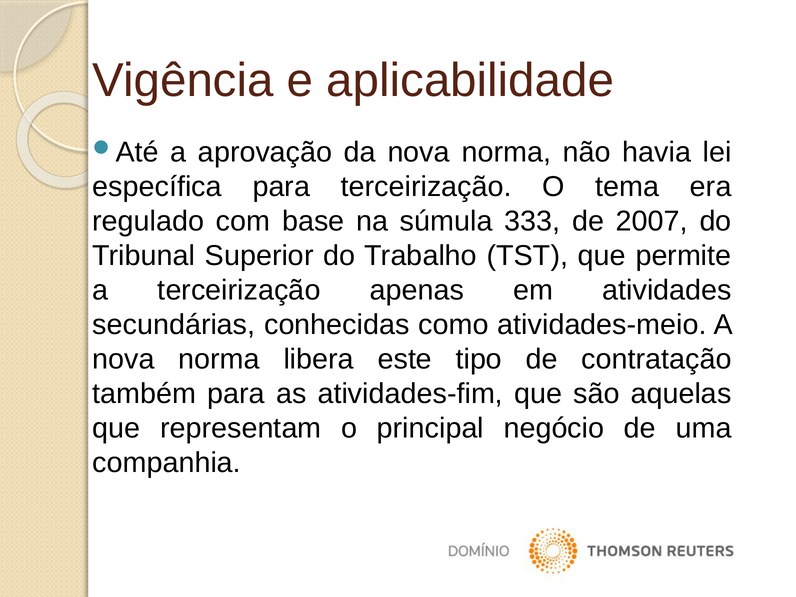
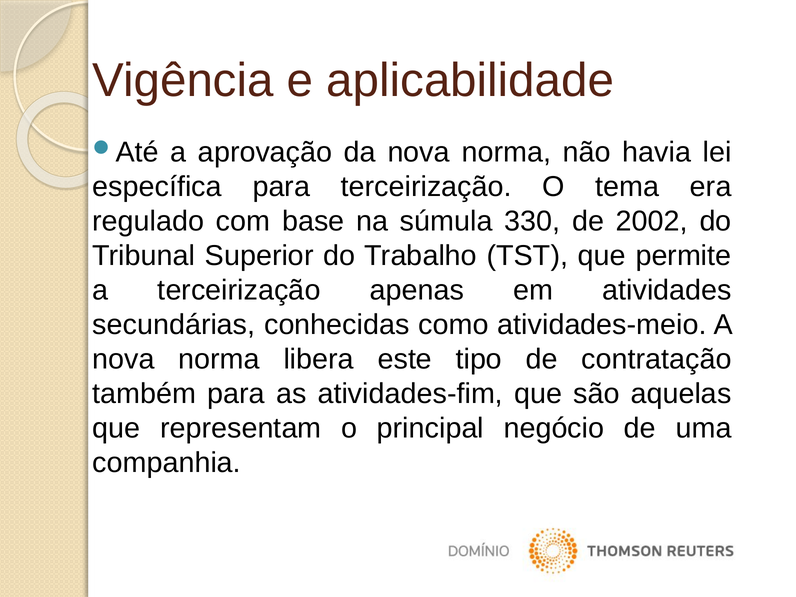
333: 333 -> 330
2007: 2007 -> 2002
